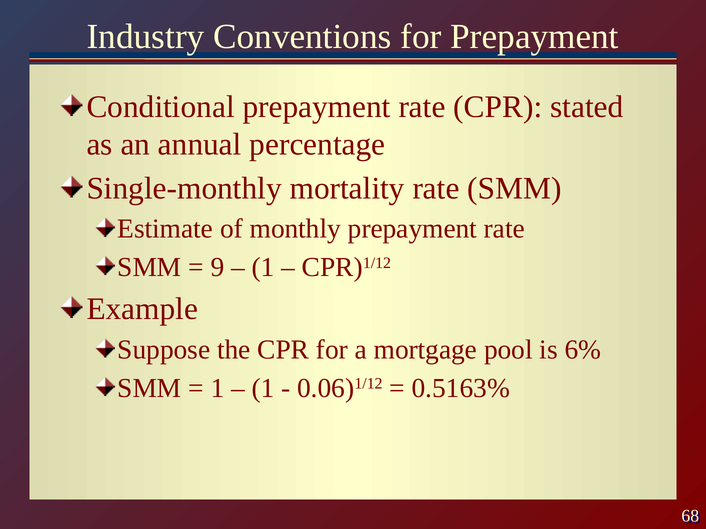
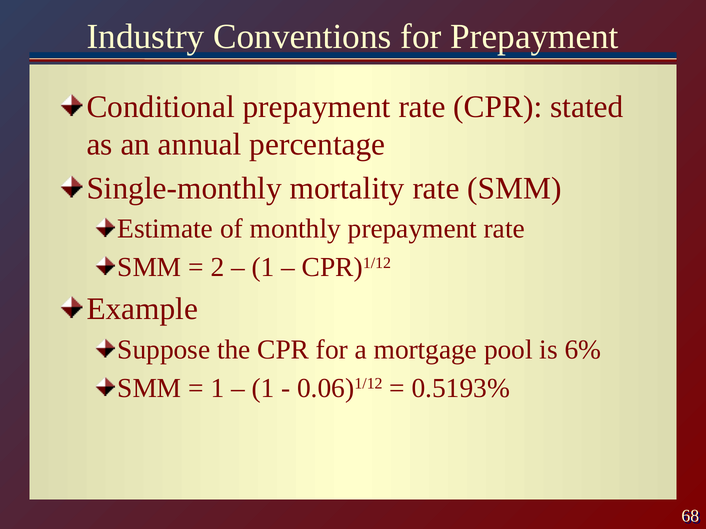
9: 9 -> 2
0.5163%: 0.5163% -> 0.5193%
